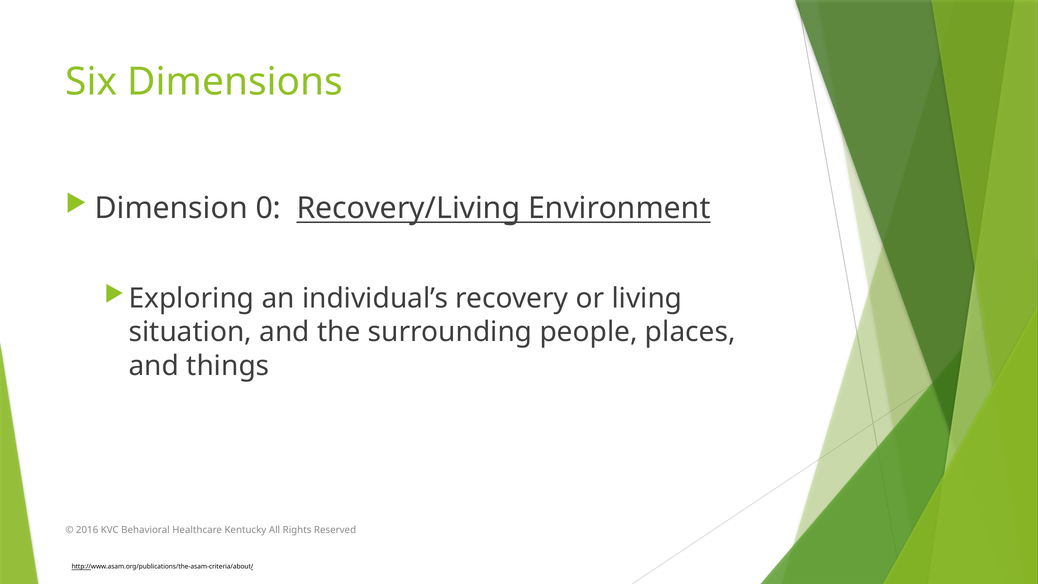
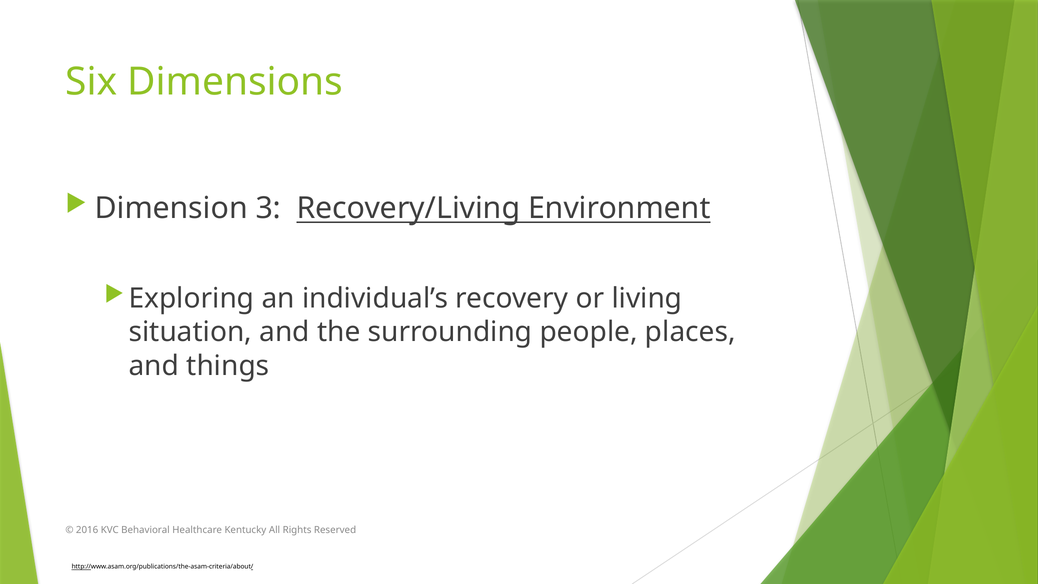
0: 0 -> 3
